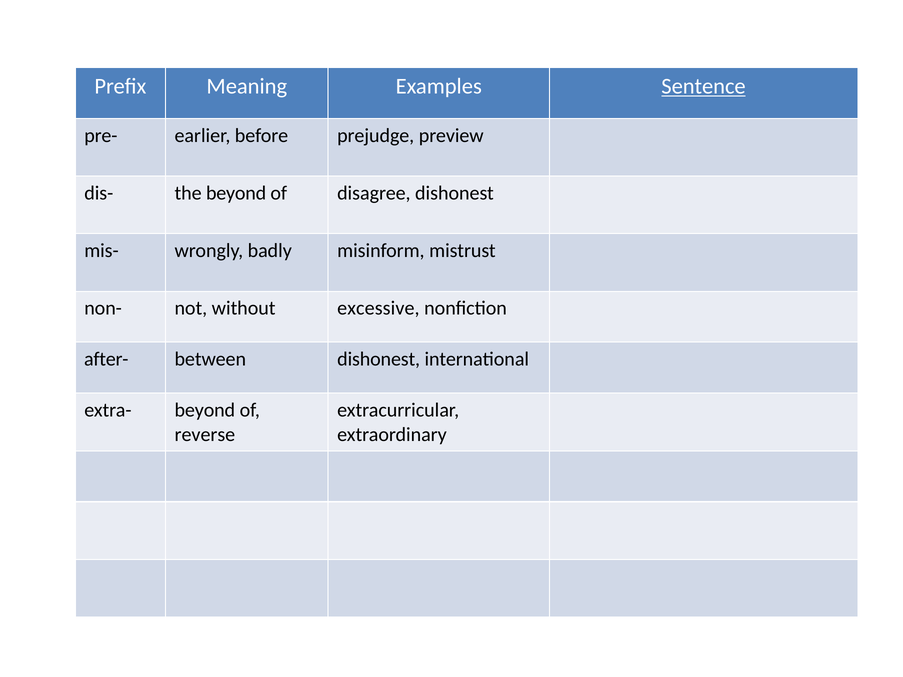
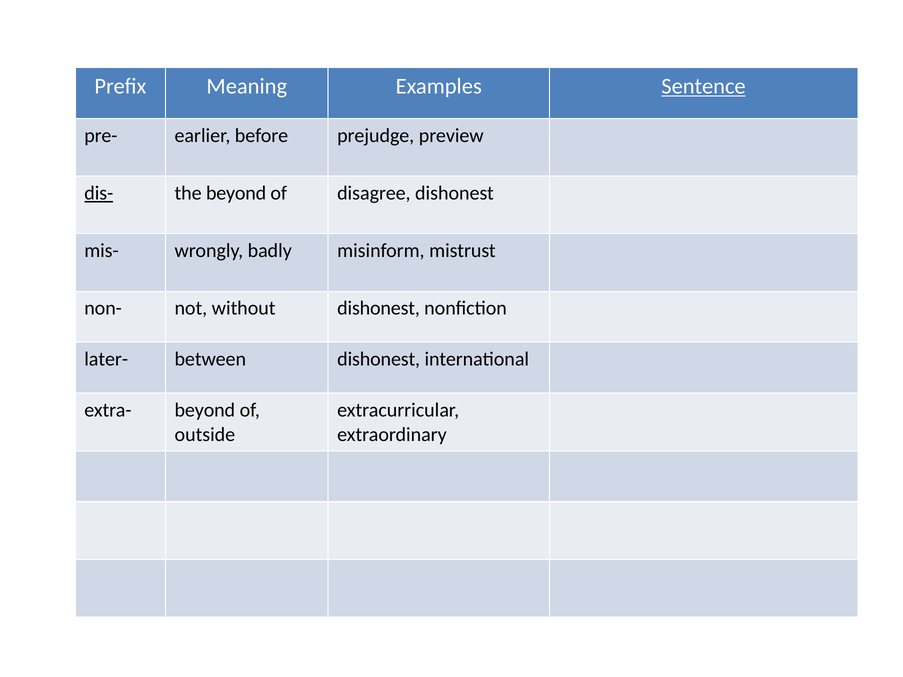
dis- underline: none -> present
without excessive: excessive -> dishonest
after-: after- -> later-
reverse: reverse -> outside
